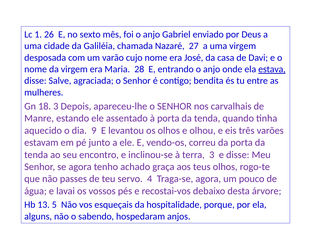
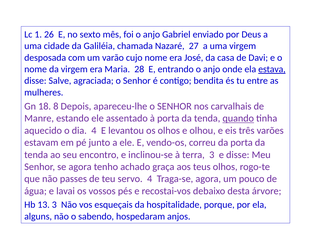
18 3: 3 -> 8
quando underline: none -> present
dia 9: 9 -> 4
13 5: 5 -> 3
